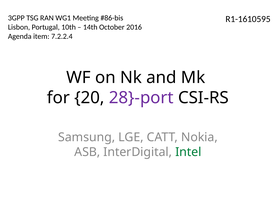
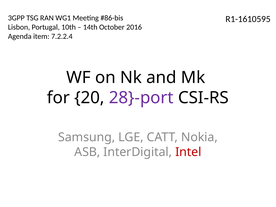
Intel colour: green -> red
